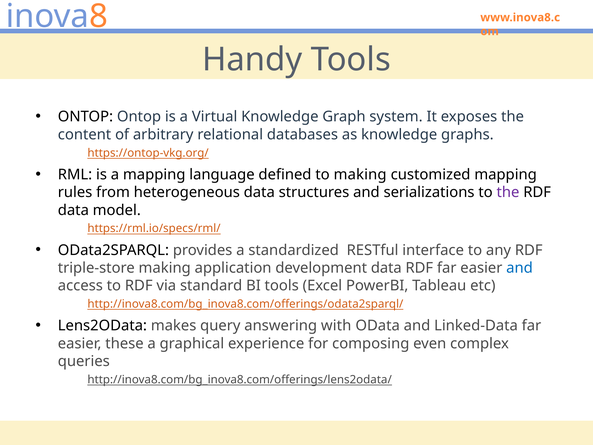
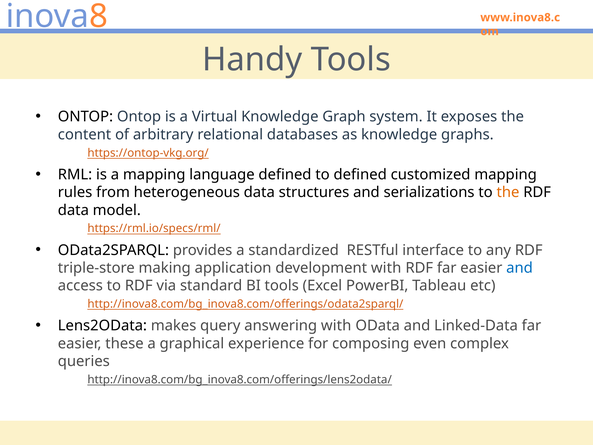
to making: making -> defined
the at (508, 192) colour: purple -> orange
development data: data -> with
